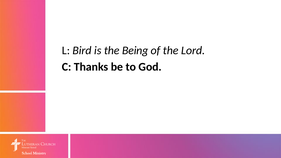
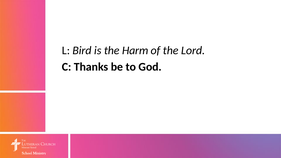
Being: Being -> Harm
